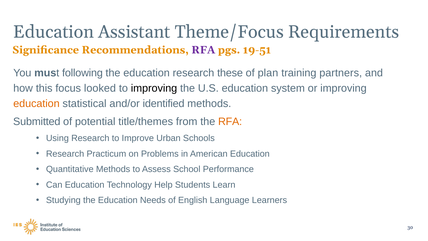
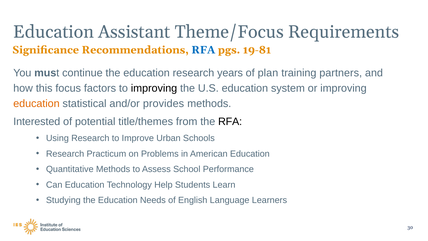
RFA at (203, 50) colour: purple -> blue
19-51: 19-51 -> 19-81
following: following -> continue
these: these -> years
looked: looked -> factors
identified: identified -> provides
Submitted: Submitted -> Interested
RFA at (230, 122) colour: orange -> black
